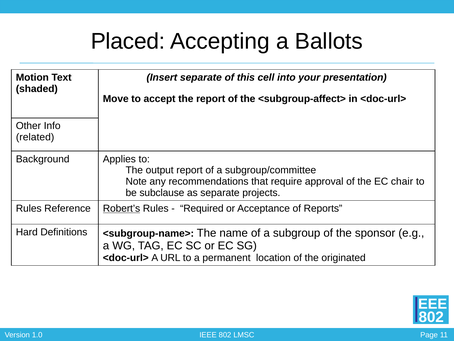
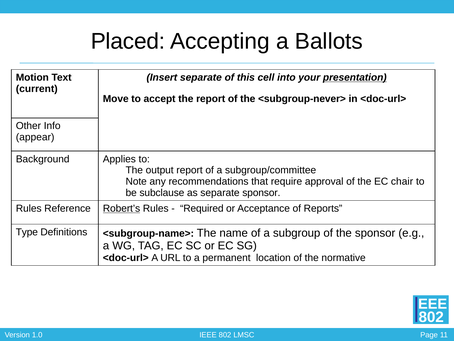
presentation underline: none -> present
shaded: shaded -> current
<subgroup-affect>: <subgroup-affect> -> <subgroup-never>
related: related -> appear
separate projects: projects -> sponsor
Hard: Hard -> Type
originated: originated -> normative
